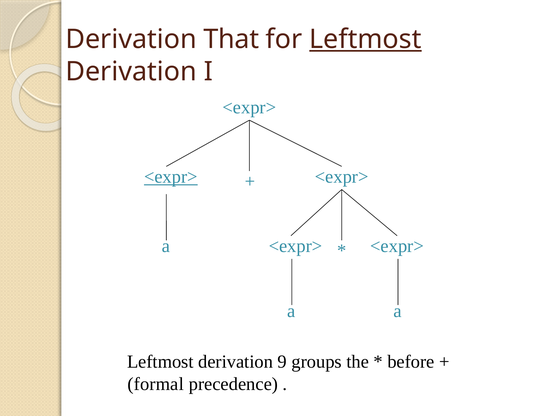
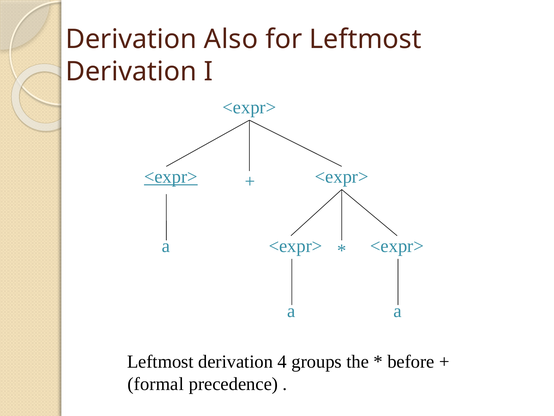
That: That -> Also
Leftmost at (365, 39) underline: present -> none
9: 9 -> 4
